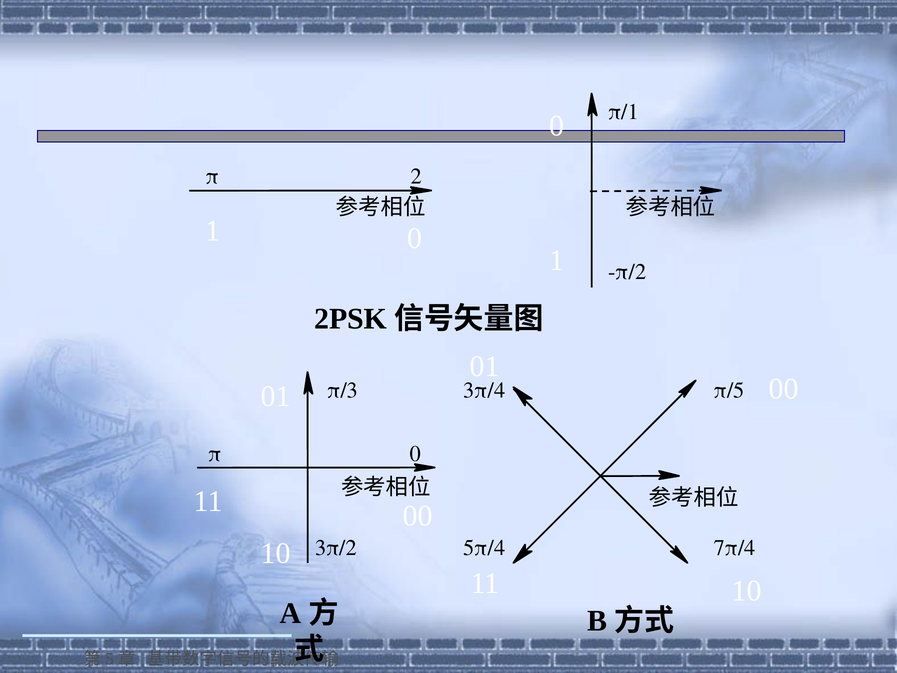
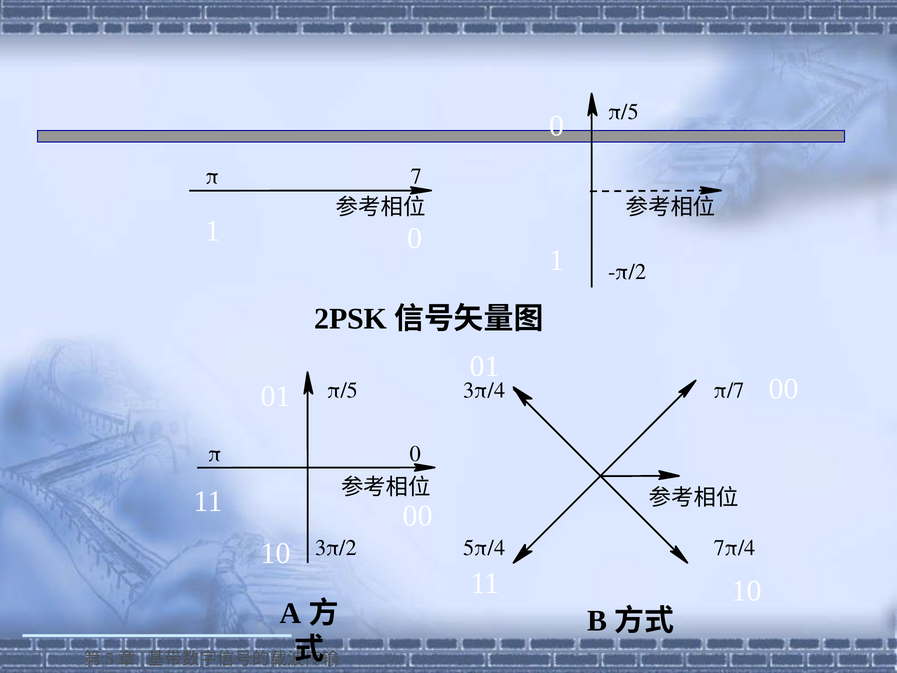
π/1 at (623, 112): π/1 -> π/5
2: 2 -> 7
π/3 at (343, 390): π/3 -> π/5
π/5: π/5 -> π/7
